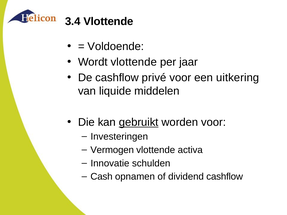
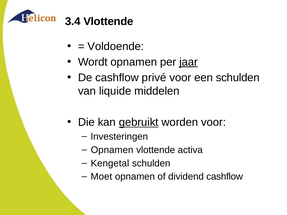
Wordt vlottende: vlottende -> opnamen
jaar underline: none -> present
een uitkering: uitkering -> schulden
Vermogen at (112, 150): Vermogen -> Opnamen
Innovatie: Innovatie -> Kengetal
Cash: Cash -> Moet
